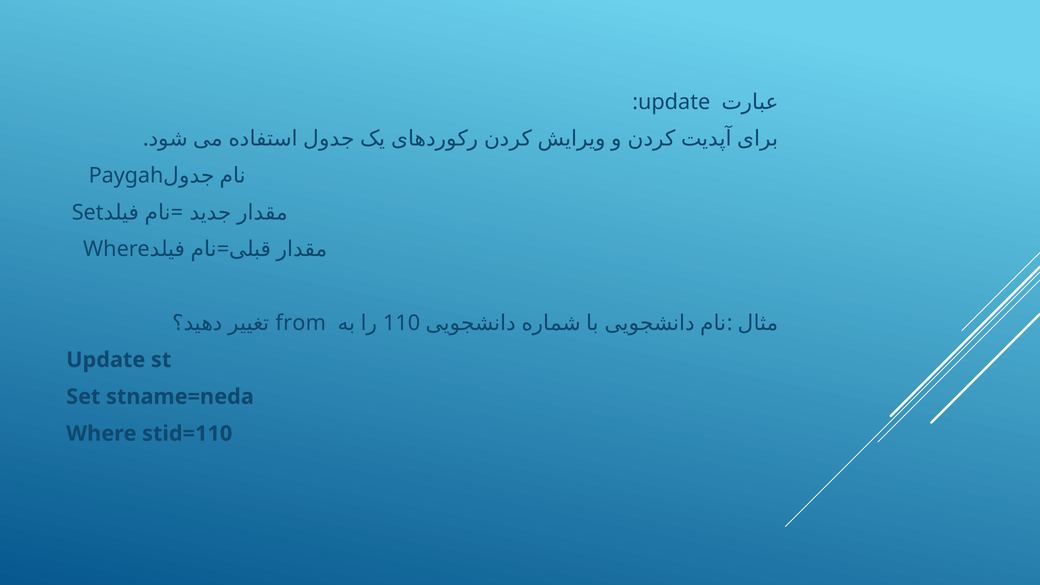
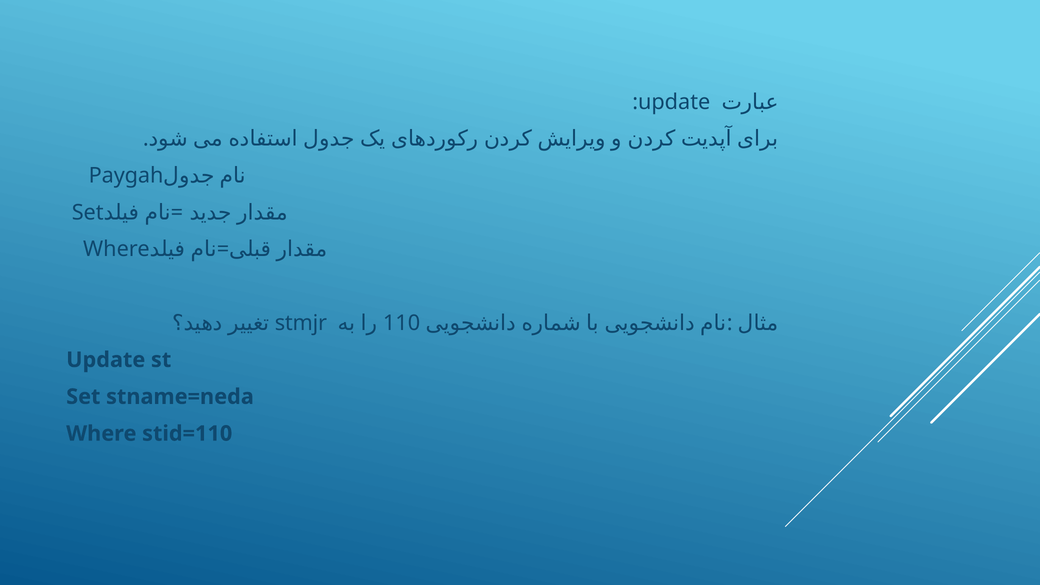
from: from -> stmjr
